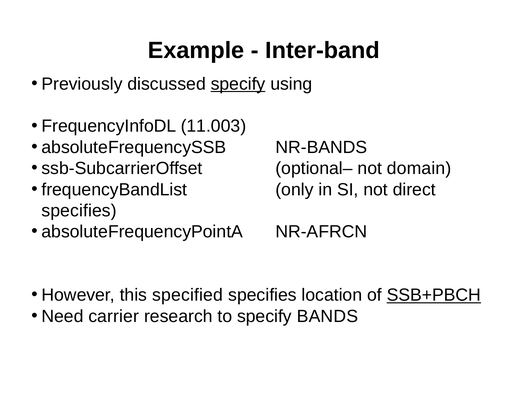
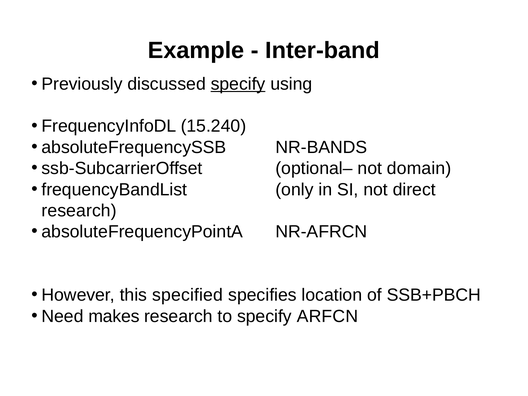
11.003: 11.003 -> 15.240
specifies at (79, 211): specifies -> research
SSB+PBCH underline: present -> none
carrier: carrier -> makes
BANDS: BANDS -> ARFCN
